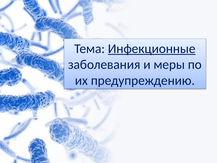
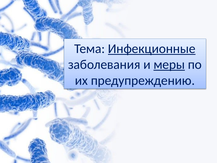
меры underline: none -> present
